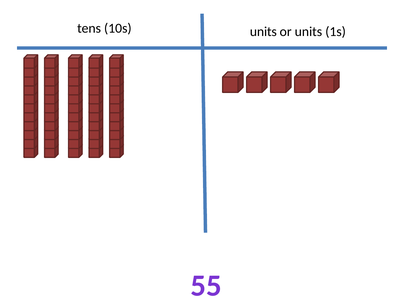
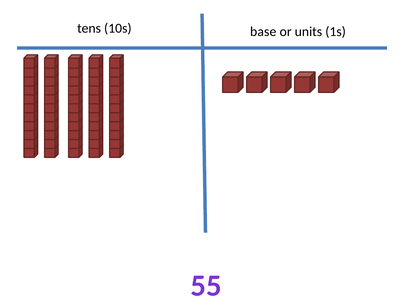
10s units: units -> base
